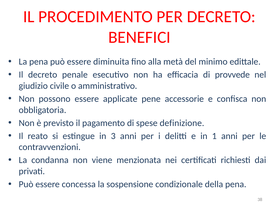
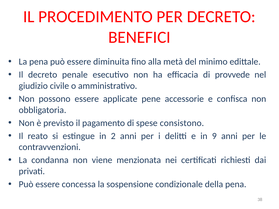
definizione: definizione -> consistono
3: 3 -> 2
1: 1 -> 9
